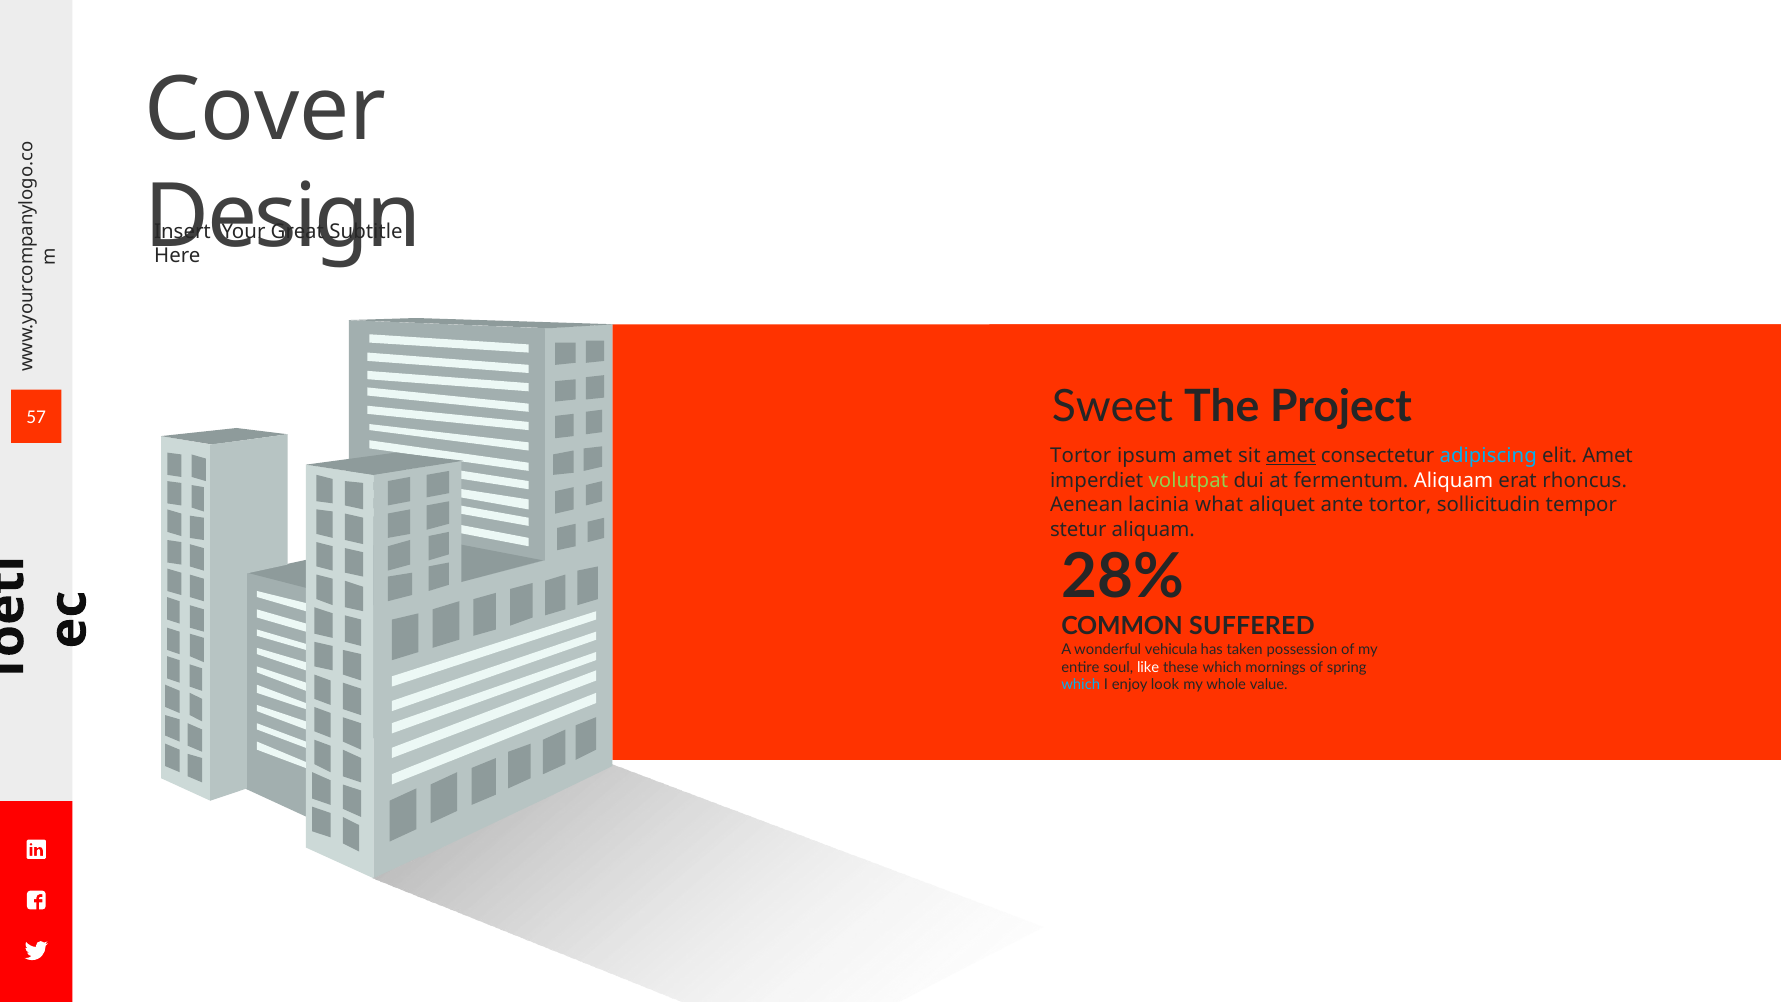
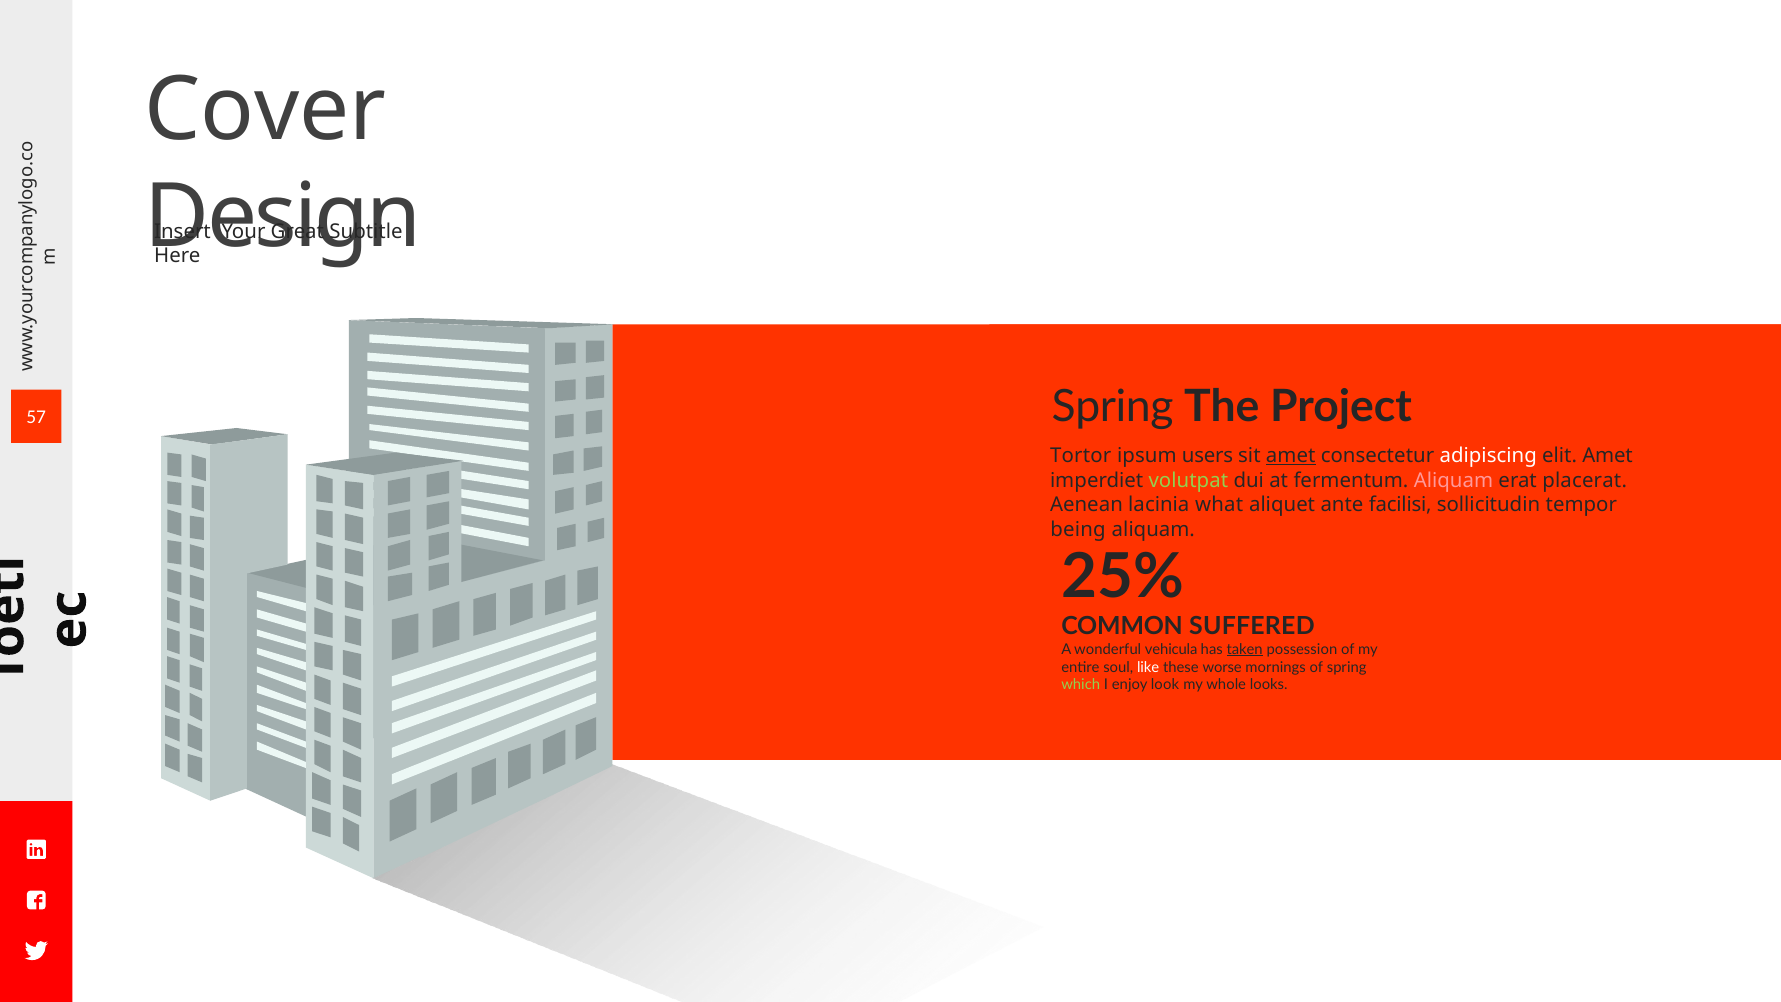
Sweet at (1113, 407): Sweet -> Spring
ipsum amet: amet -> users
adipiscing colour: light blue -> white
Aliquam at (1453, 480) colour: white -> pink
rhoncus: rhoncus -> placerat
ante tortor: tortor -> facilisi
stetur: stetur -> being
28%: 28% -> 25%
taken underline: none -> present
these which: which -> worse
which at (1081, 685) colour: light blue -> light green
value: value -> looks
